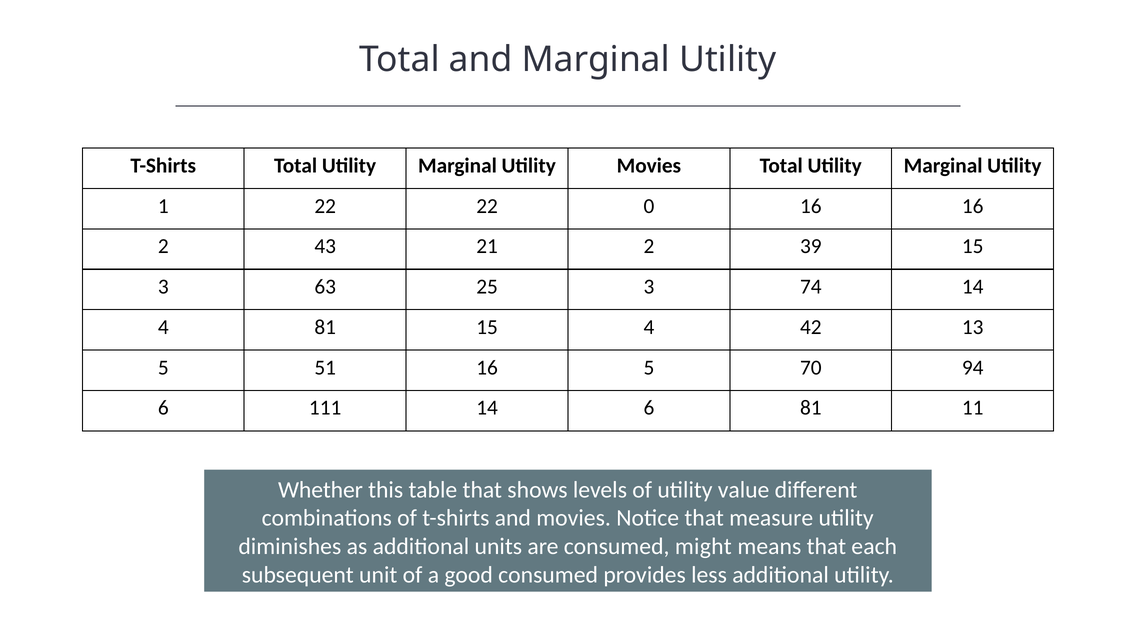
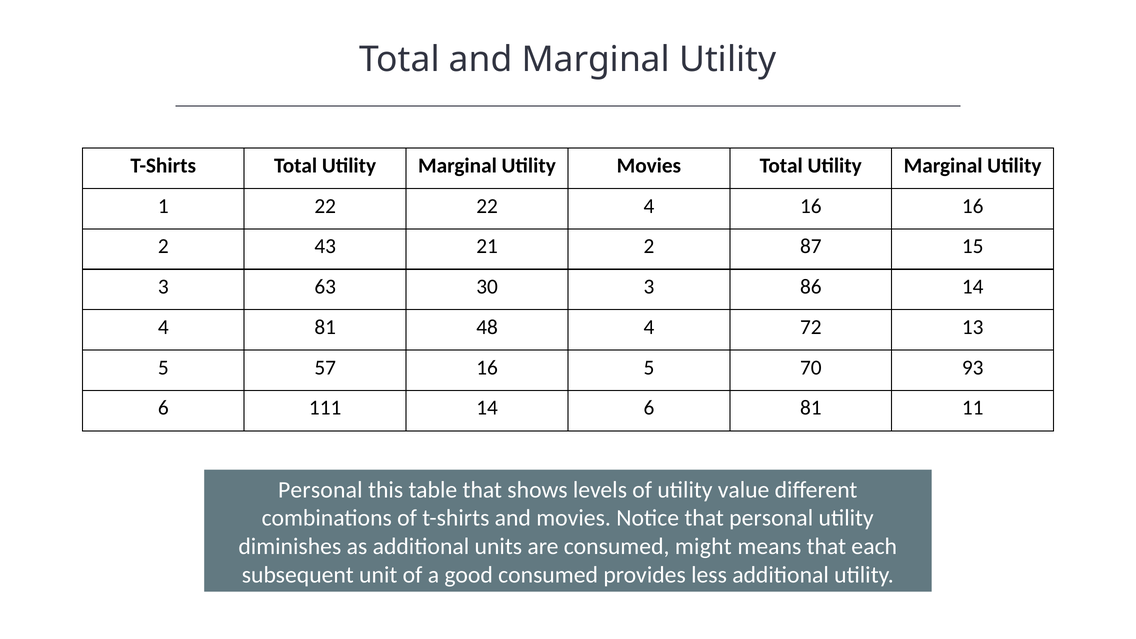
22 0: 0 -> 4
39: 39 -> 87
25: 25 -> 30
74: 74 -> 86
81 15: 15 -> 48
42: 42 -> 72
51: 51 -> 57
94: 94 -> 93
Whether at (320, 490): Whether -> Personal
that measure: measure -> personal
